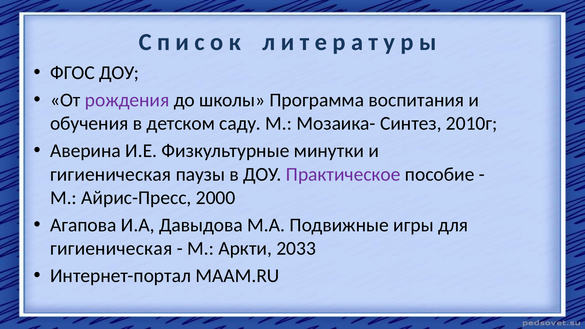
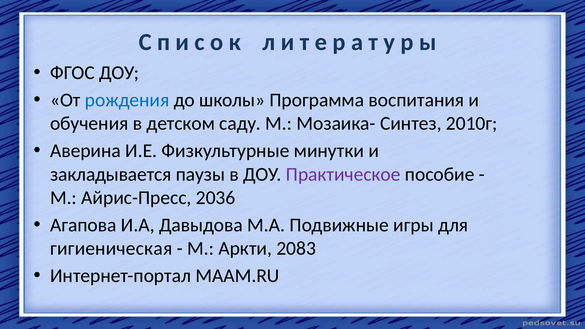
рождения colour: purple -> blue
гигиеническая at (111, 174): гигиеническая -> закладывается
2000: 2000 -> 2036
2033: 2033 -> 2083
